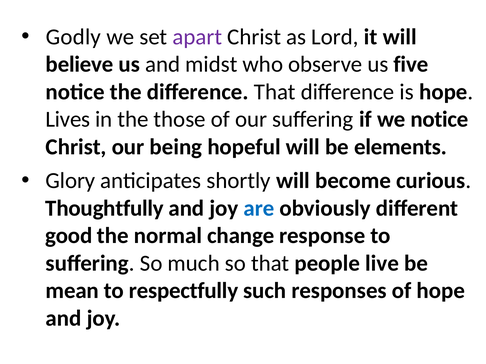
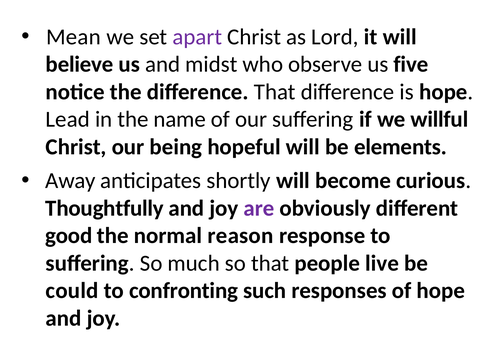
Godly: Godly -> Mean
Lives: Lives -> Lead
those: those -> name
we notice: notice -> willful
Glory: Glory -> Away
are colour: blue -> purple
change: change -> reason
mean: mean -> could
respectfully: respectfully -> confronting
